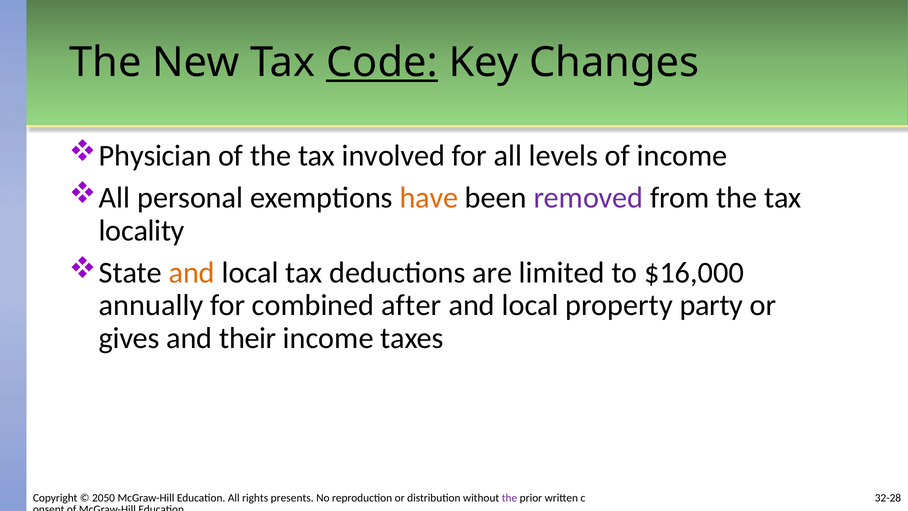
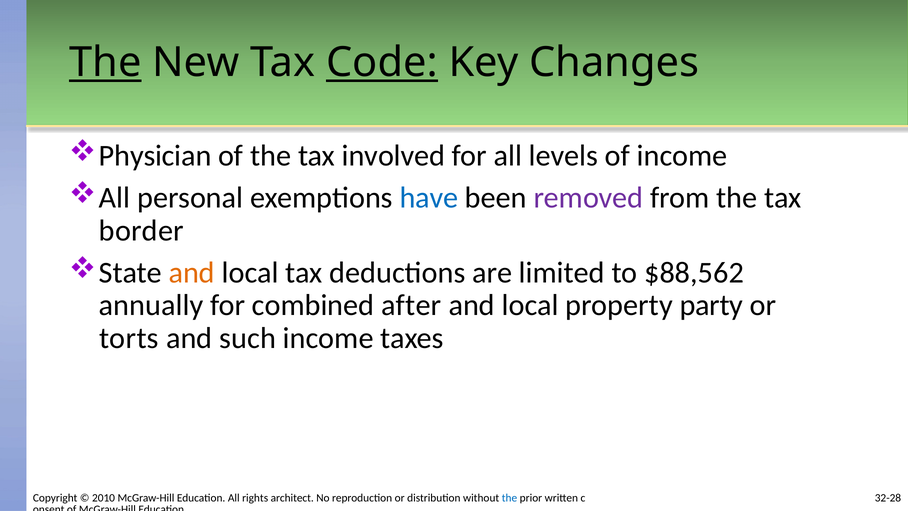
The at (105, 63) underline: none -> present
have colour: orange -> blue
locality: locality -> border
$16,000: $16,000 -> $88,562
gives: gives -> torts
their: their -> such
2050: 2050 -> 2010
presents: presents -> architect
the at (510, 498) colour: purple -> blue
